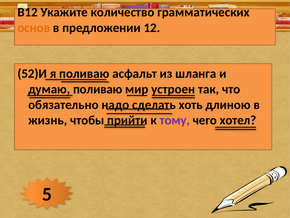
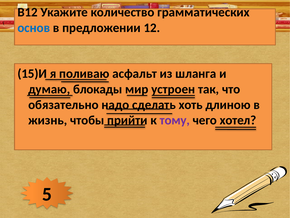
основ colour: orange -> blue
52)И: 52)И -> 15)И
поливаю at (98, 89): поливаю -> блокады
